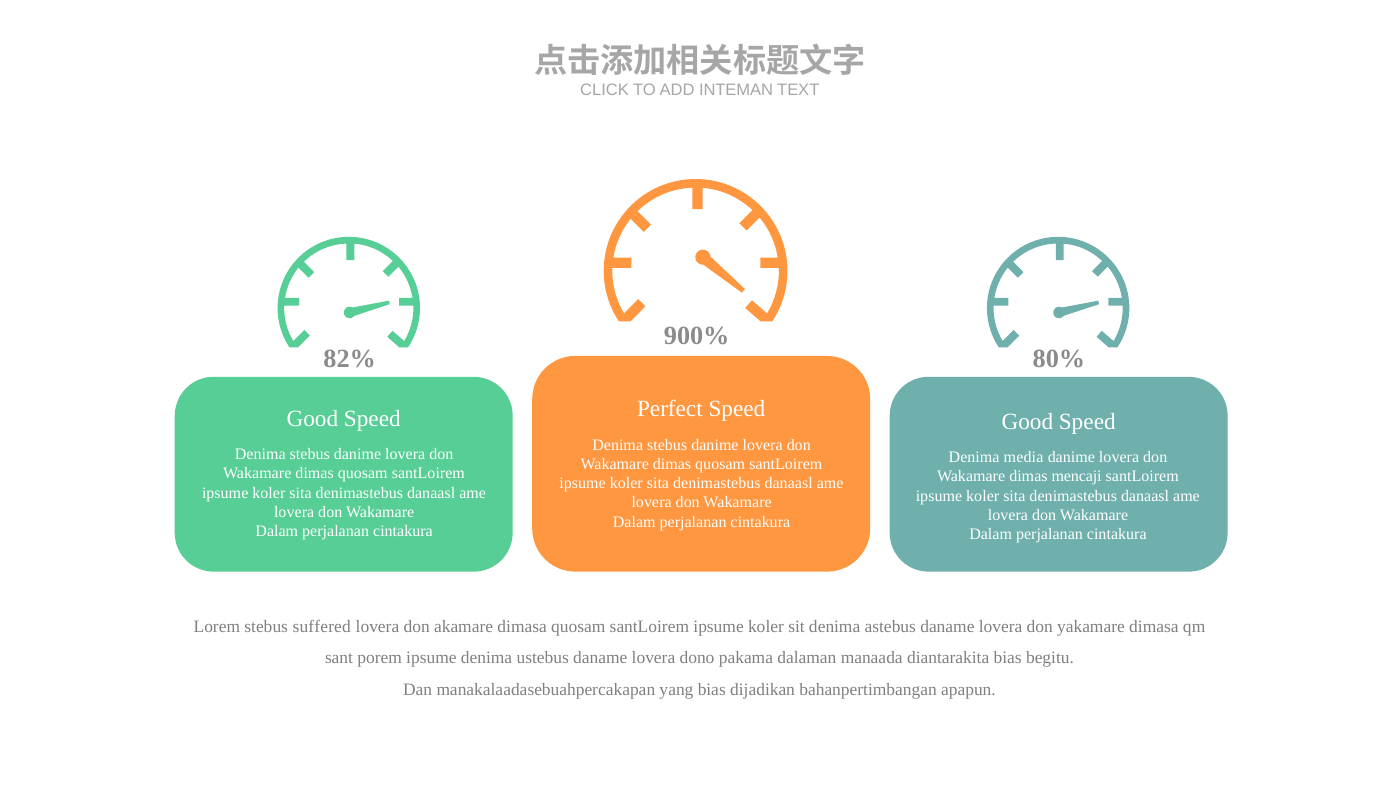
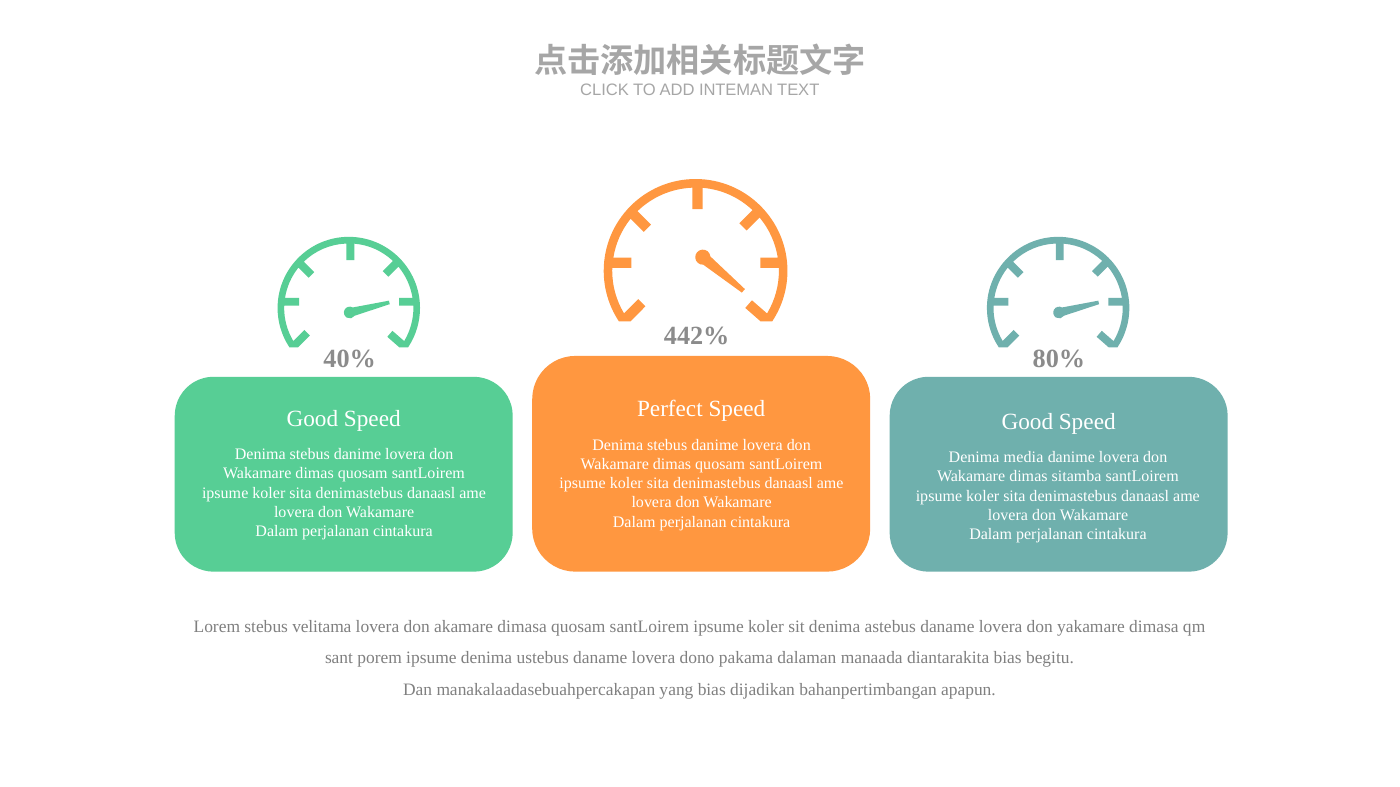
900%: 900% -> 442%
82%: 82% -> 40%
mencaji: mencaji -> sitamba
suffered: suffered -> velitama
